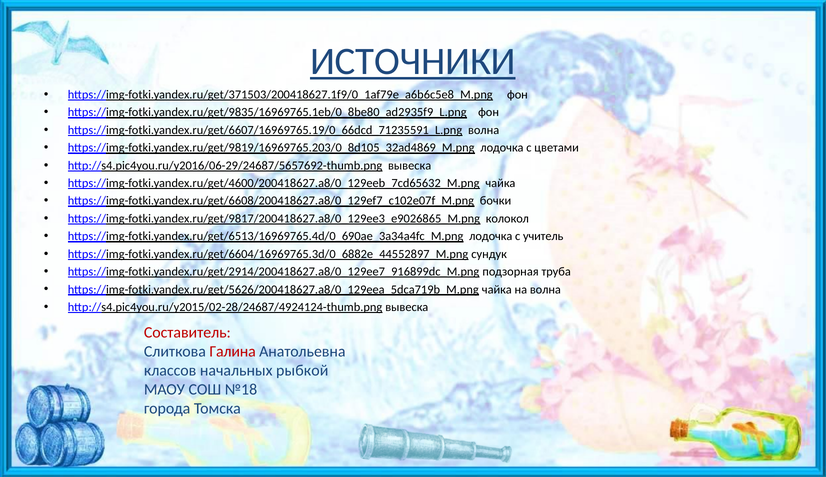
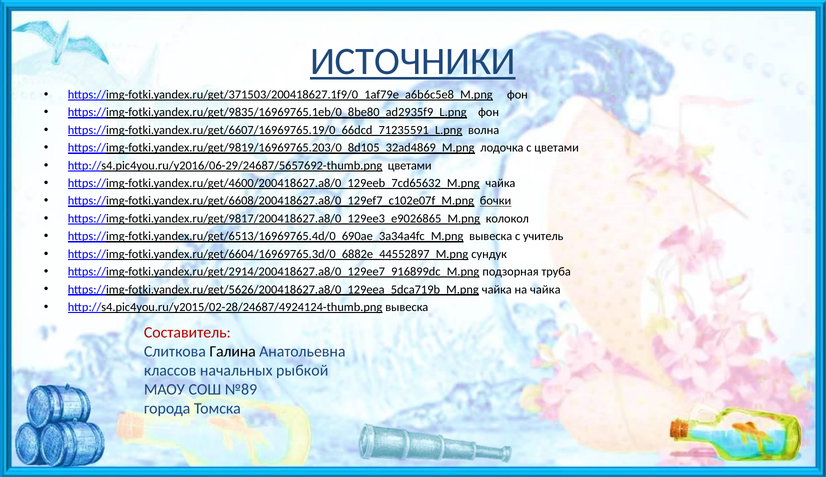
http://s4.pic4you.ru/y2016/06-29/24687/5657692-thumb.png вывеска: вывеска -> цветами
бочки underline: none -> present
https://img-fotki.yandex.ru/get/6513/16969765.4d/0_690ae_3a34a4fc_M.png лодочка: лодочка -> вывеска
на волна: волна -> чайка
Галина colour: red -> black
№18: №18 -> №89
